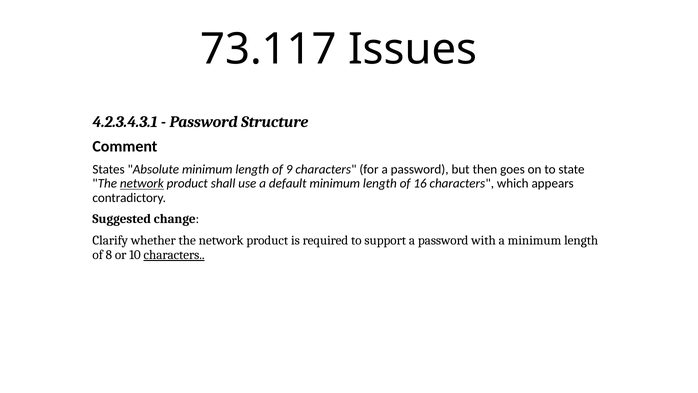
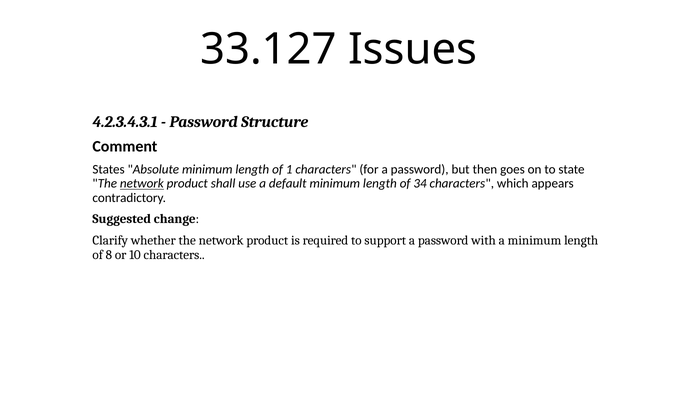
73.117: 73.117 -> 33.127
9: 9 -> 1
16: 16 -> 34
characters at (174, 254) underline: present -> none
